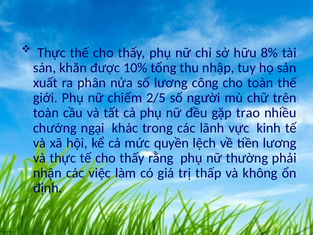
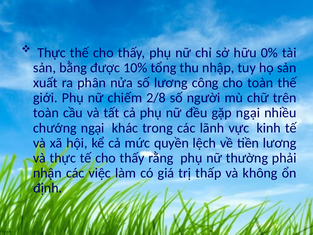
8%: 8% -> 0%
khăn: khăn -> bằng
2/5: 2/5 -> 2/8
gặp trao: trao -> ngại
